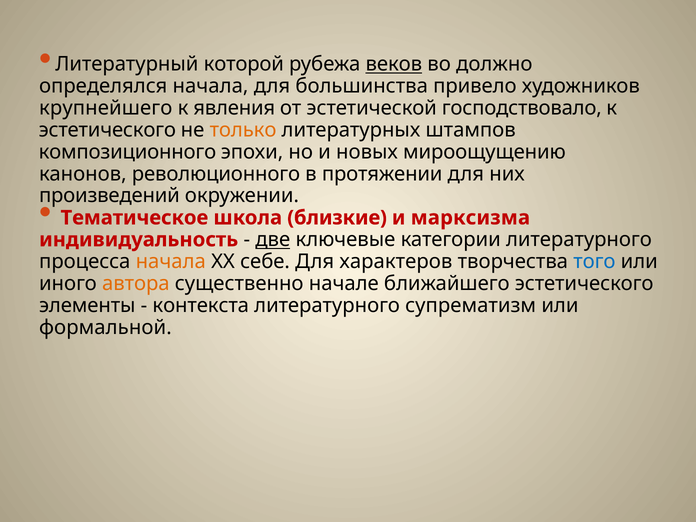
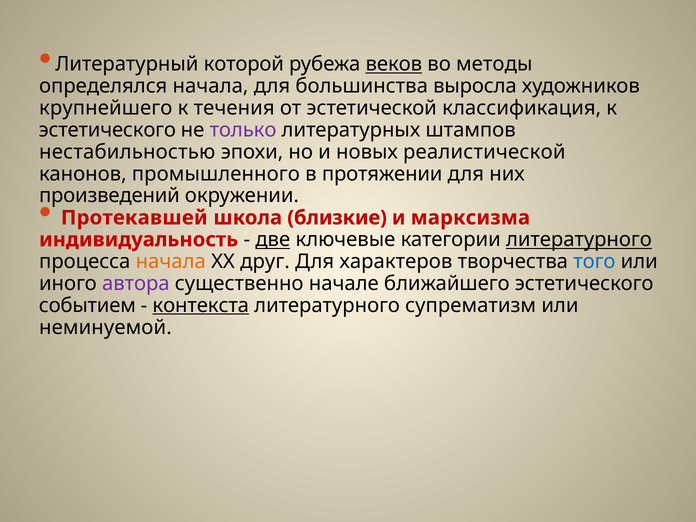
должно: должно -> методы
привело: привело -> выросла
явления: явления -> течения
господствовало: господствовало -> классификация
только colour: orange -> purple
композиционного: композиционного -> нестабильностью
мироощущению: мироощущению -> реалистической
революционного: революционного -> промышленного
Тематическое: Тематическое -> Протекавшей
литературного at (579, 240) underline: none -> present
себе: себе -> друг
автора colour: orange -> purple
элементы: элементы -> событием
контекста underline: none -> present
формальной: формальной -> неминуемой
